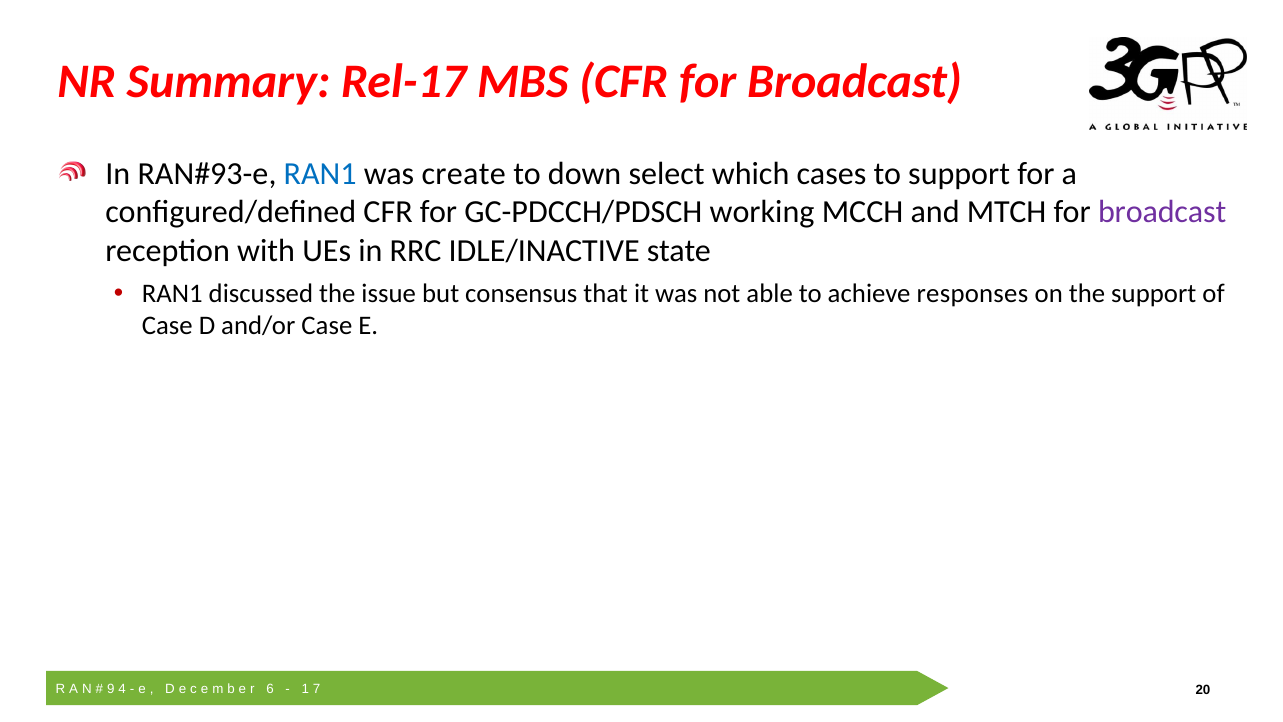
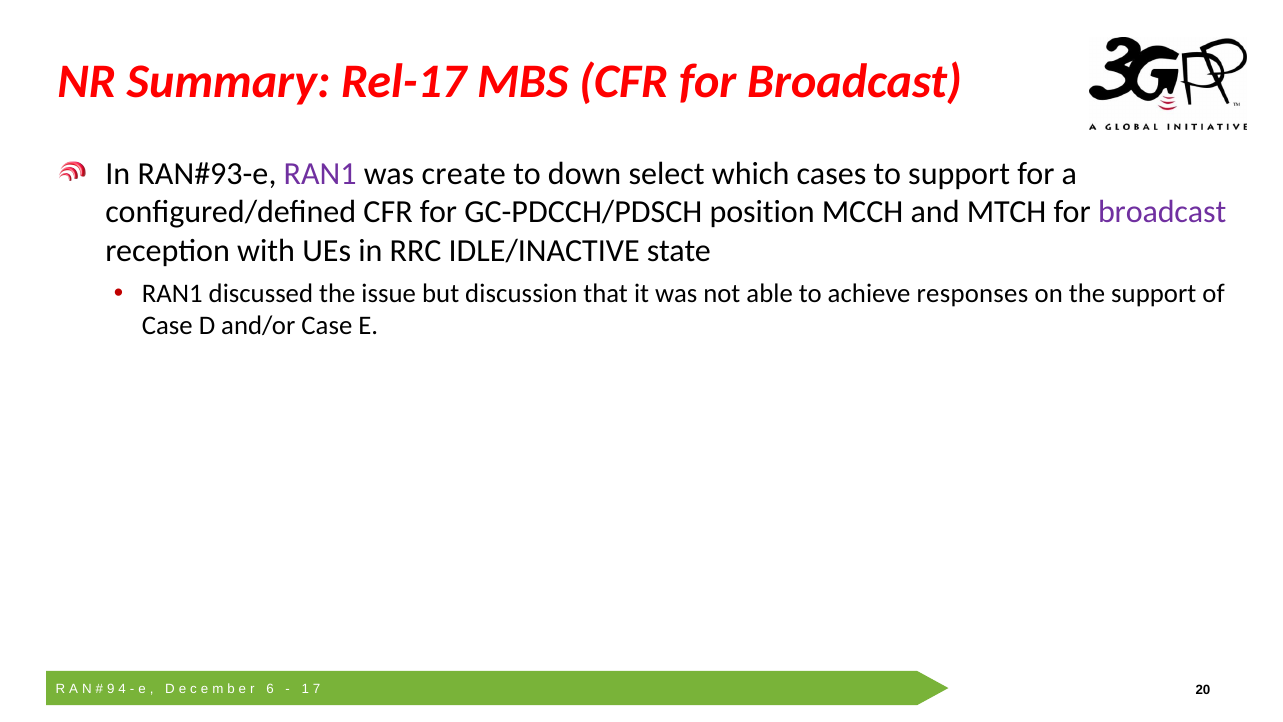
RAN1 at (320, 174) colour: blue -> purple
working: working -> position
consensus: consensus -> discussion
